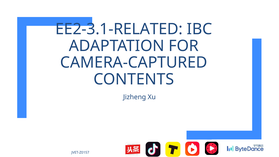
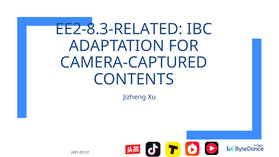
EE2-3.1-RELATED: EE2-3.1-RELATED -> EE2-8.3-RELATED
